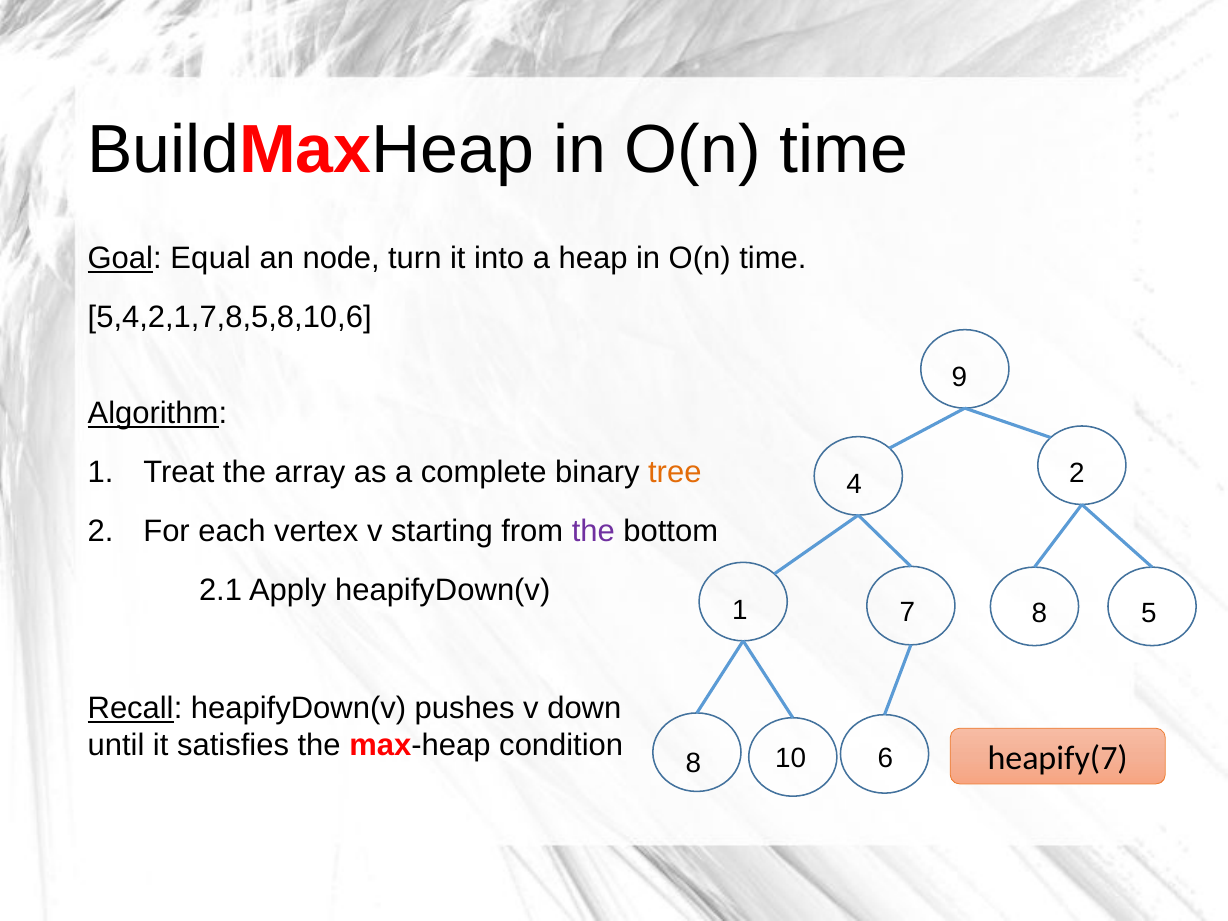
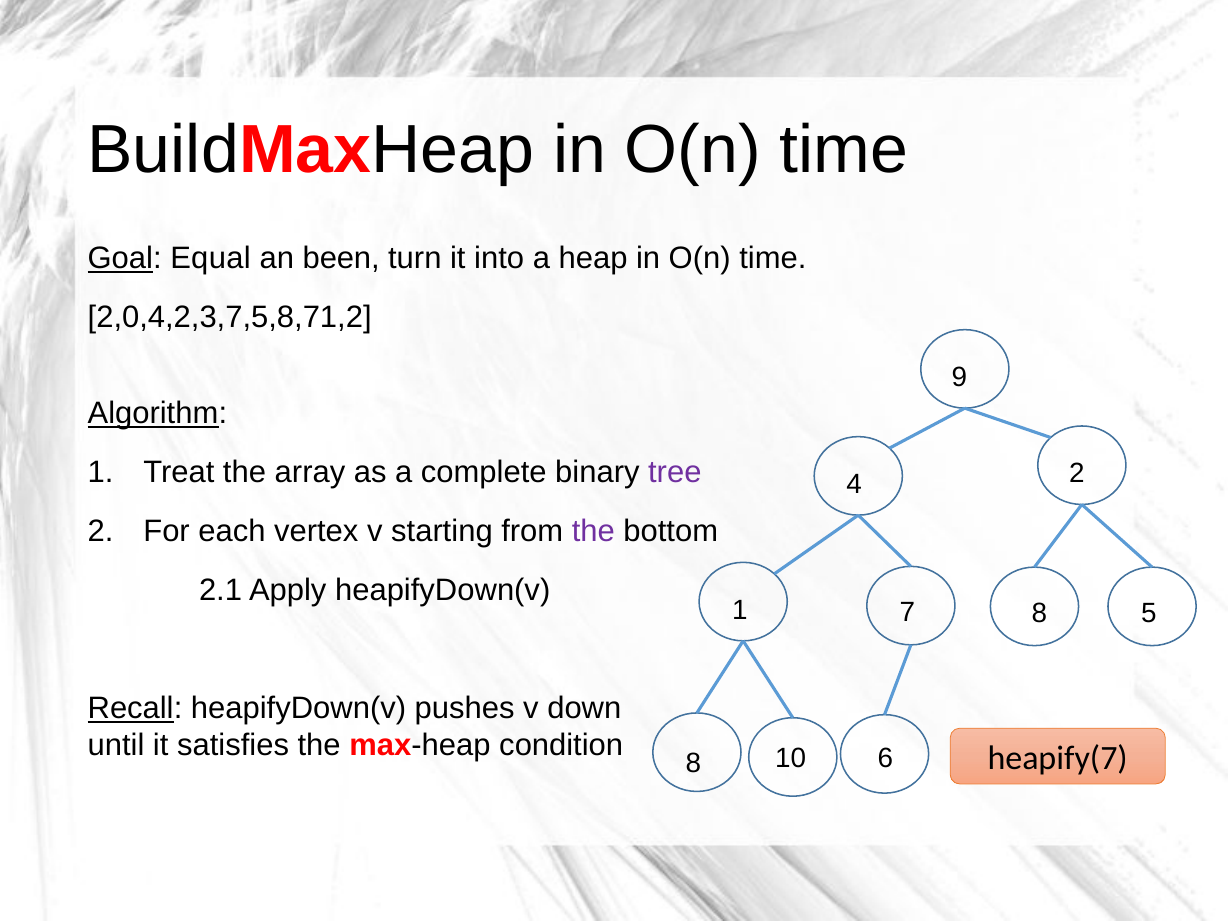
node: node -> been
5,4,2,1,7,8,5,8,10,6: 5,4,2,1,7,8,5,8,10,6 -> 2,0,4,2,3,7,5,8,71,2
tree colour: orange -> purple
